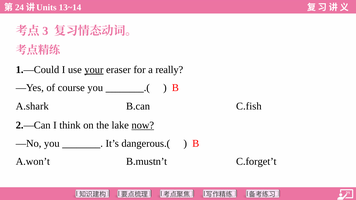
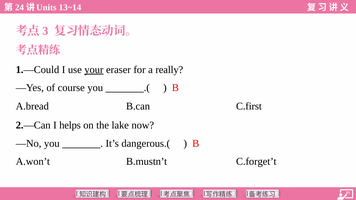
A.shark: A.shark -> A.bread
C.fish: C.fish -> C.first
think: think -> helps
now underline: present -> none
